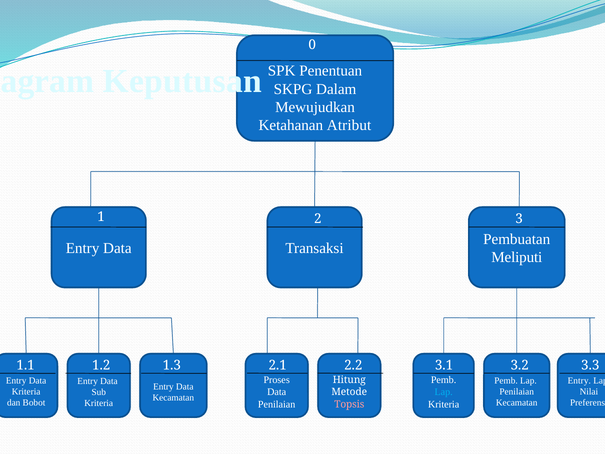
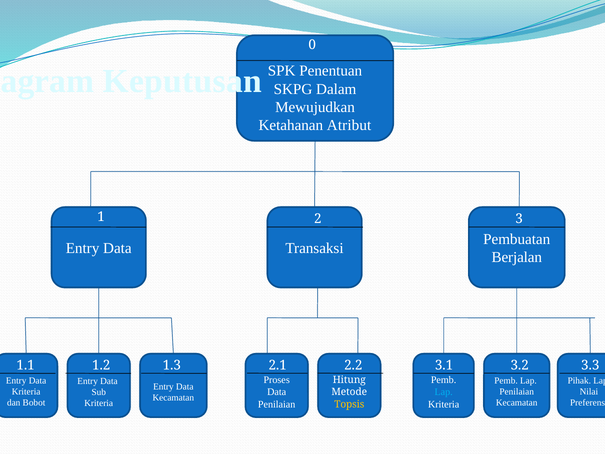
Meliputi: Meliputi -> Berjalan
Entry at (579, 380): Entry -> Pihak
Topsis colour: pink -> yellow
